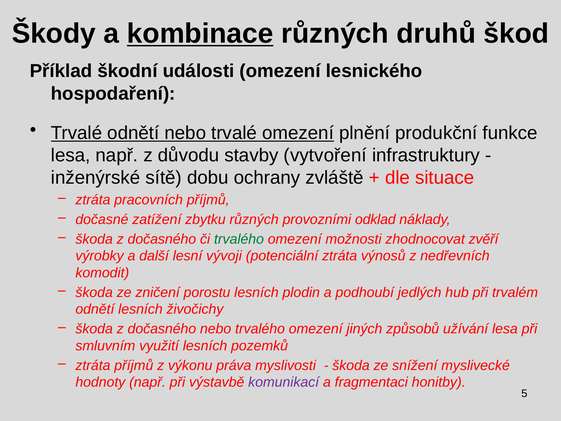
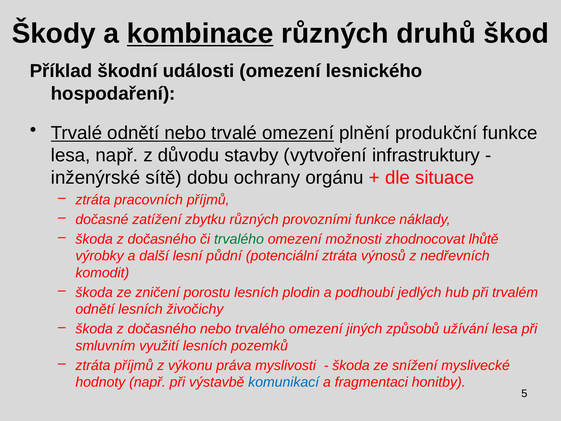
zvláště: zvláště -> orgánu
provozními odklad: odklad -> funkce
zvěří: zvěří -> lhůtě
vývoji: vývoji -> půdní
komunikací colour: purple -> blue
